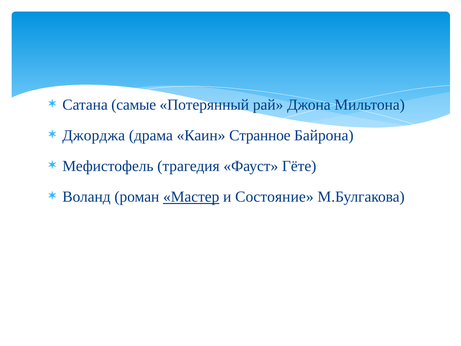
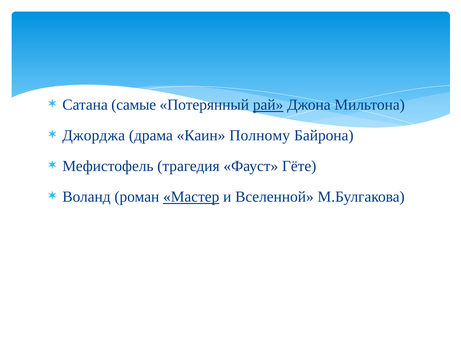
рай underline: none -> present
Странное: Странное -> Полному
Состояние: Состояние -> Вселенной
